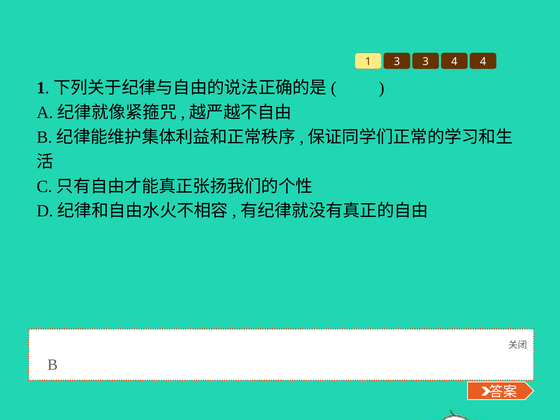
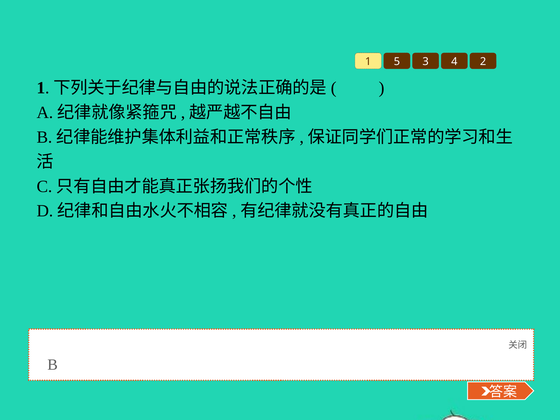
1 3: 3 -> 5
4 4: 4 -> 2
